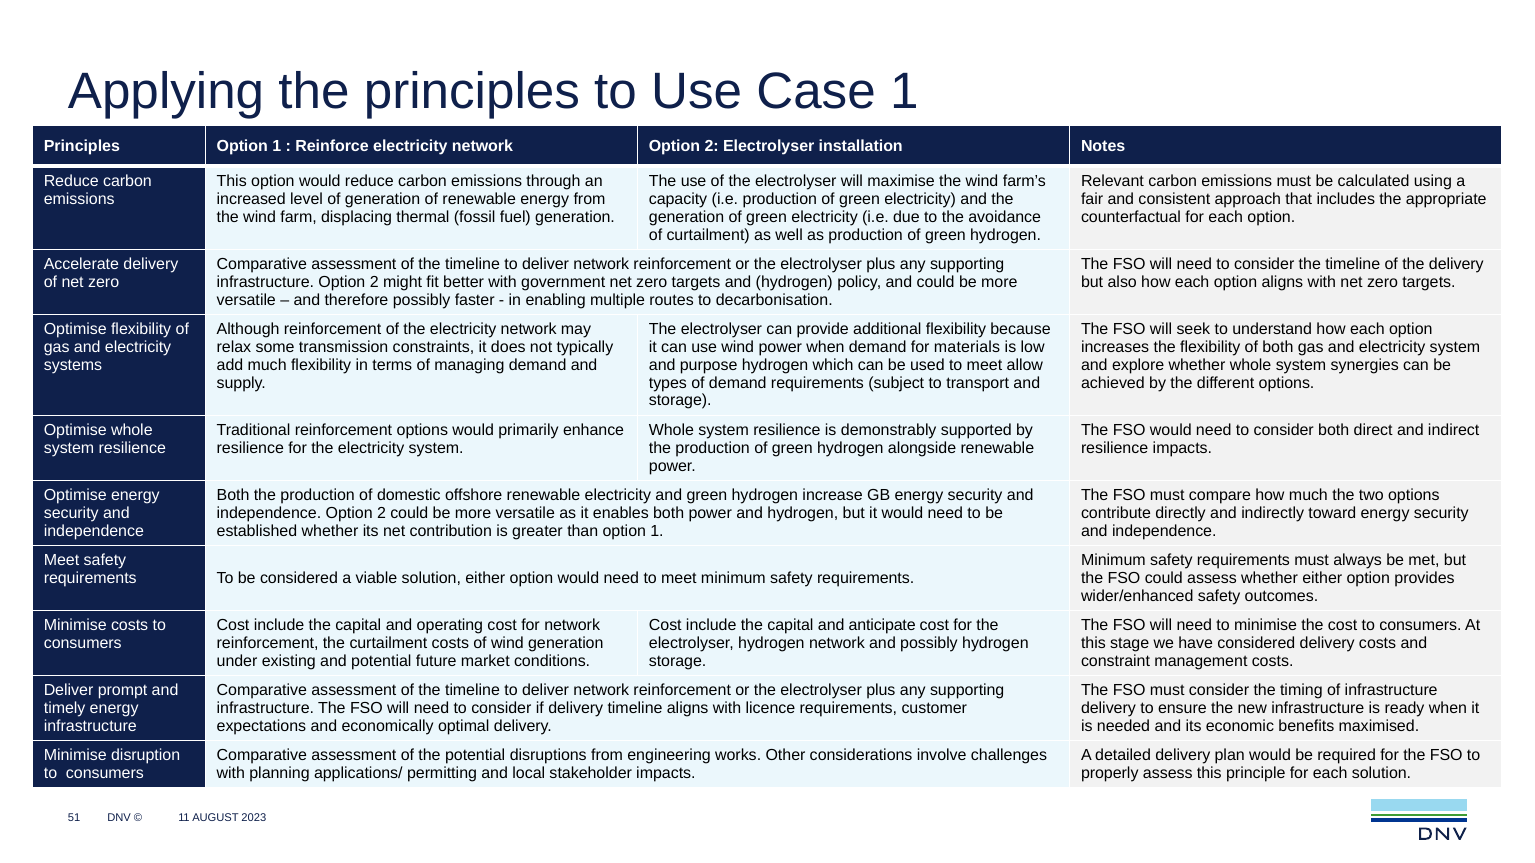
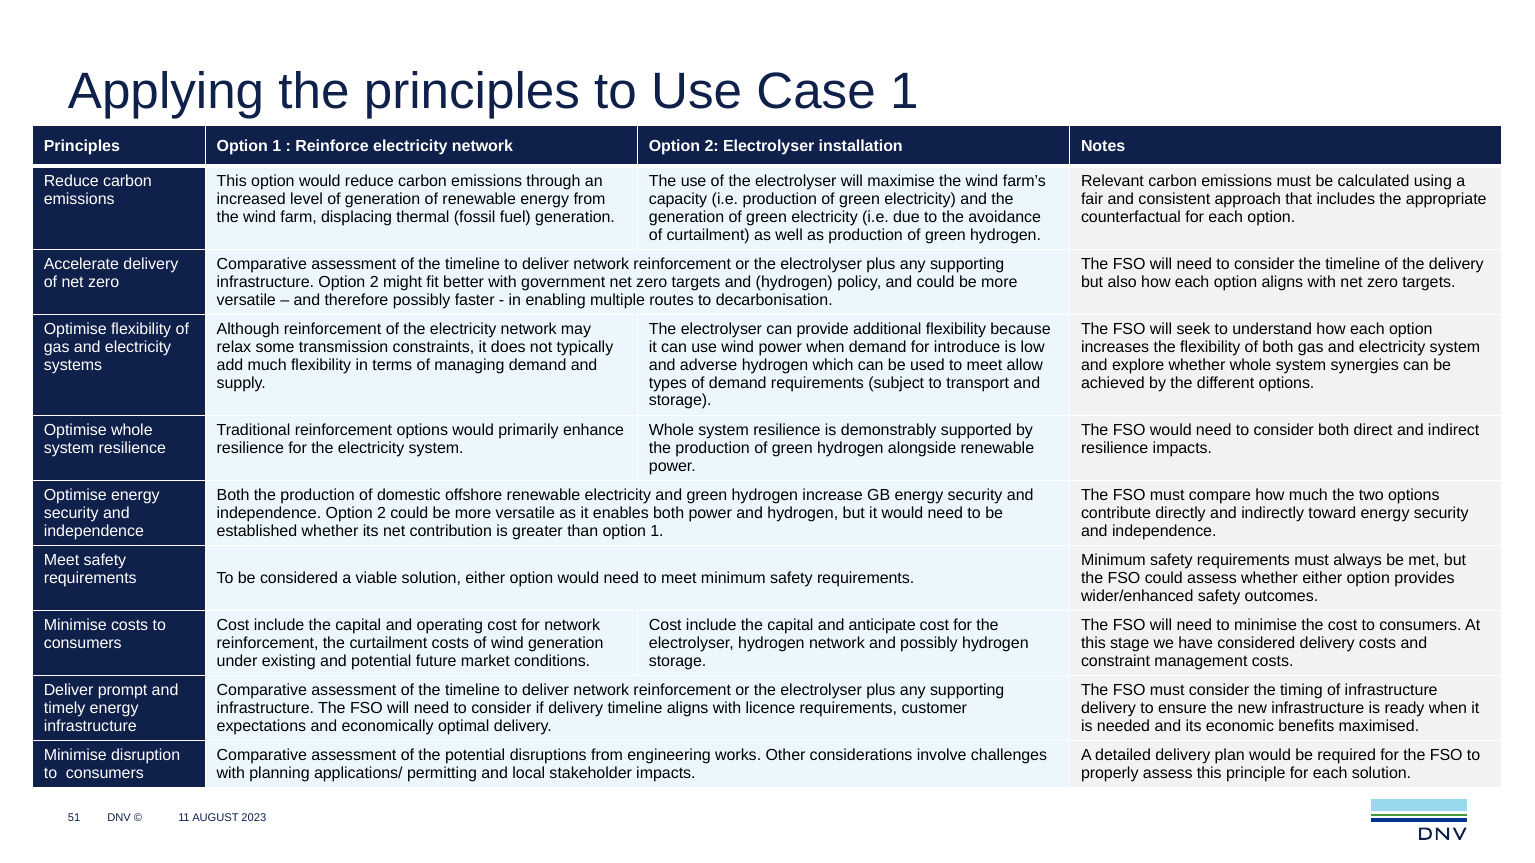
materials: materials -> introduce
purpose: purpose -> adverse
